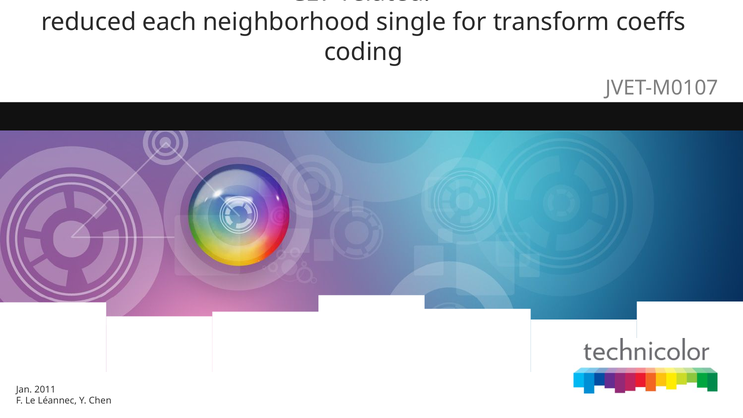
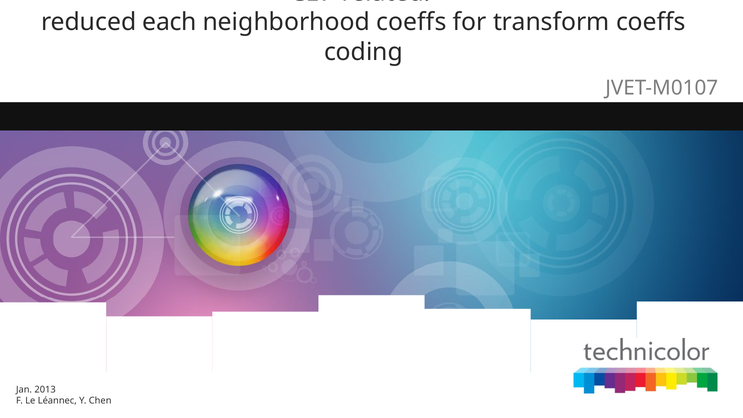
neighborhood single: single -> coeffs
2011: 2011 -> 2013
